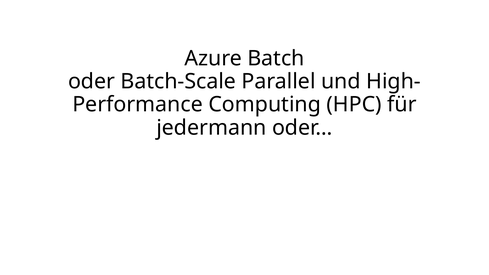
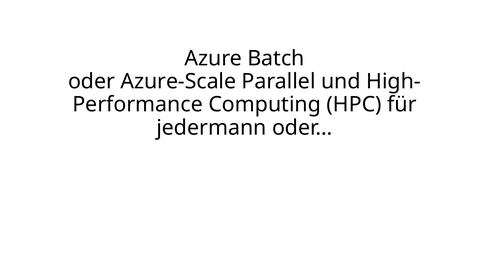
Batch-Scale: Batch-Scale -> Azure-Scale
